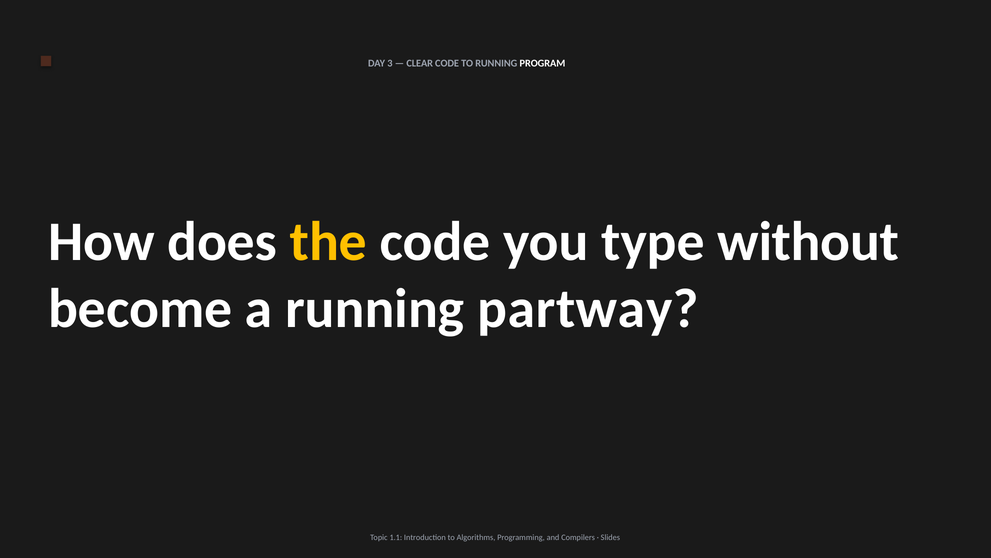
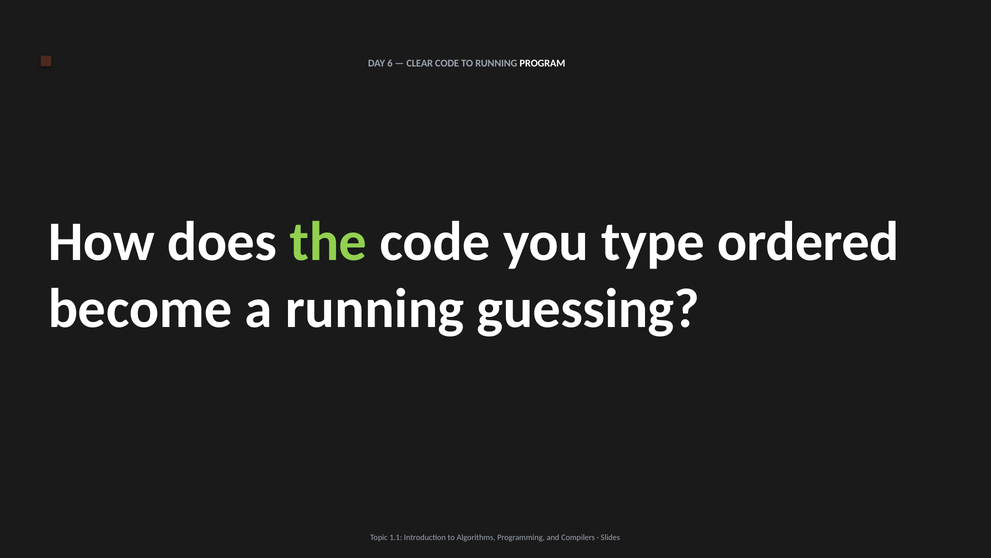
3: 3 -> 6
the colour: yellow -> light green
without: without -> ordered
partway: partway -> guessing
